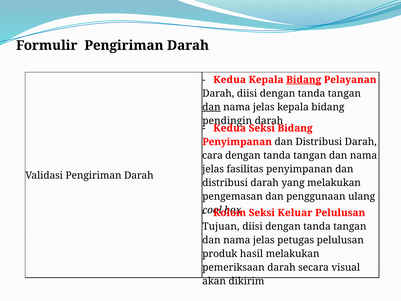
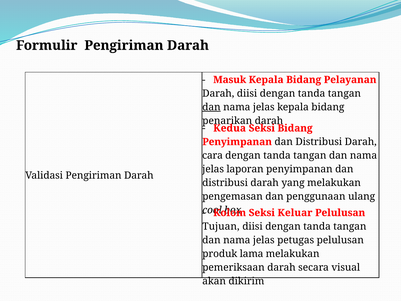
Kedua at (230, 80): Kedua -> Masuk
Bidang at (304, 80) underline: present -> none
pendingin: pendingin -> penarikan
fasilitas: fasilitas -> laporan
hasil: hasil -> lama
